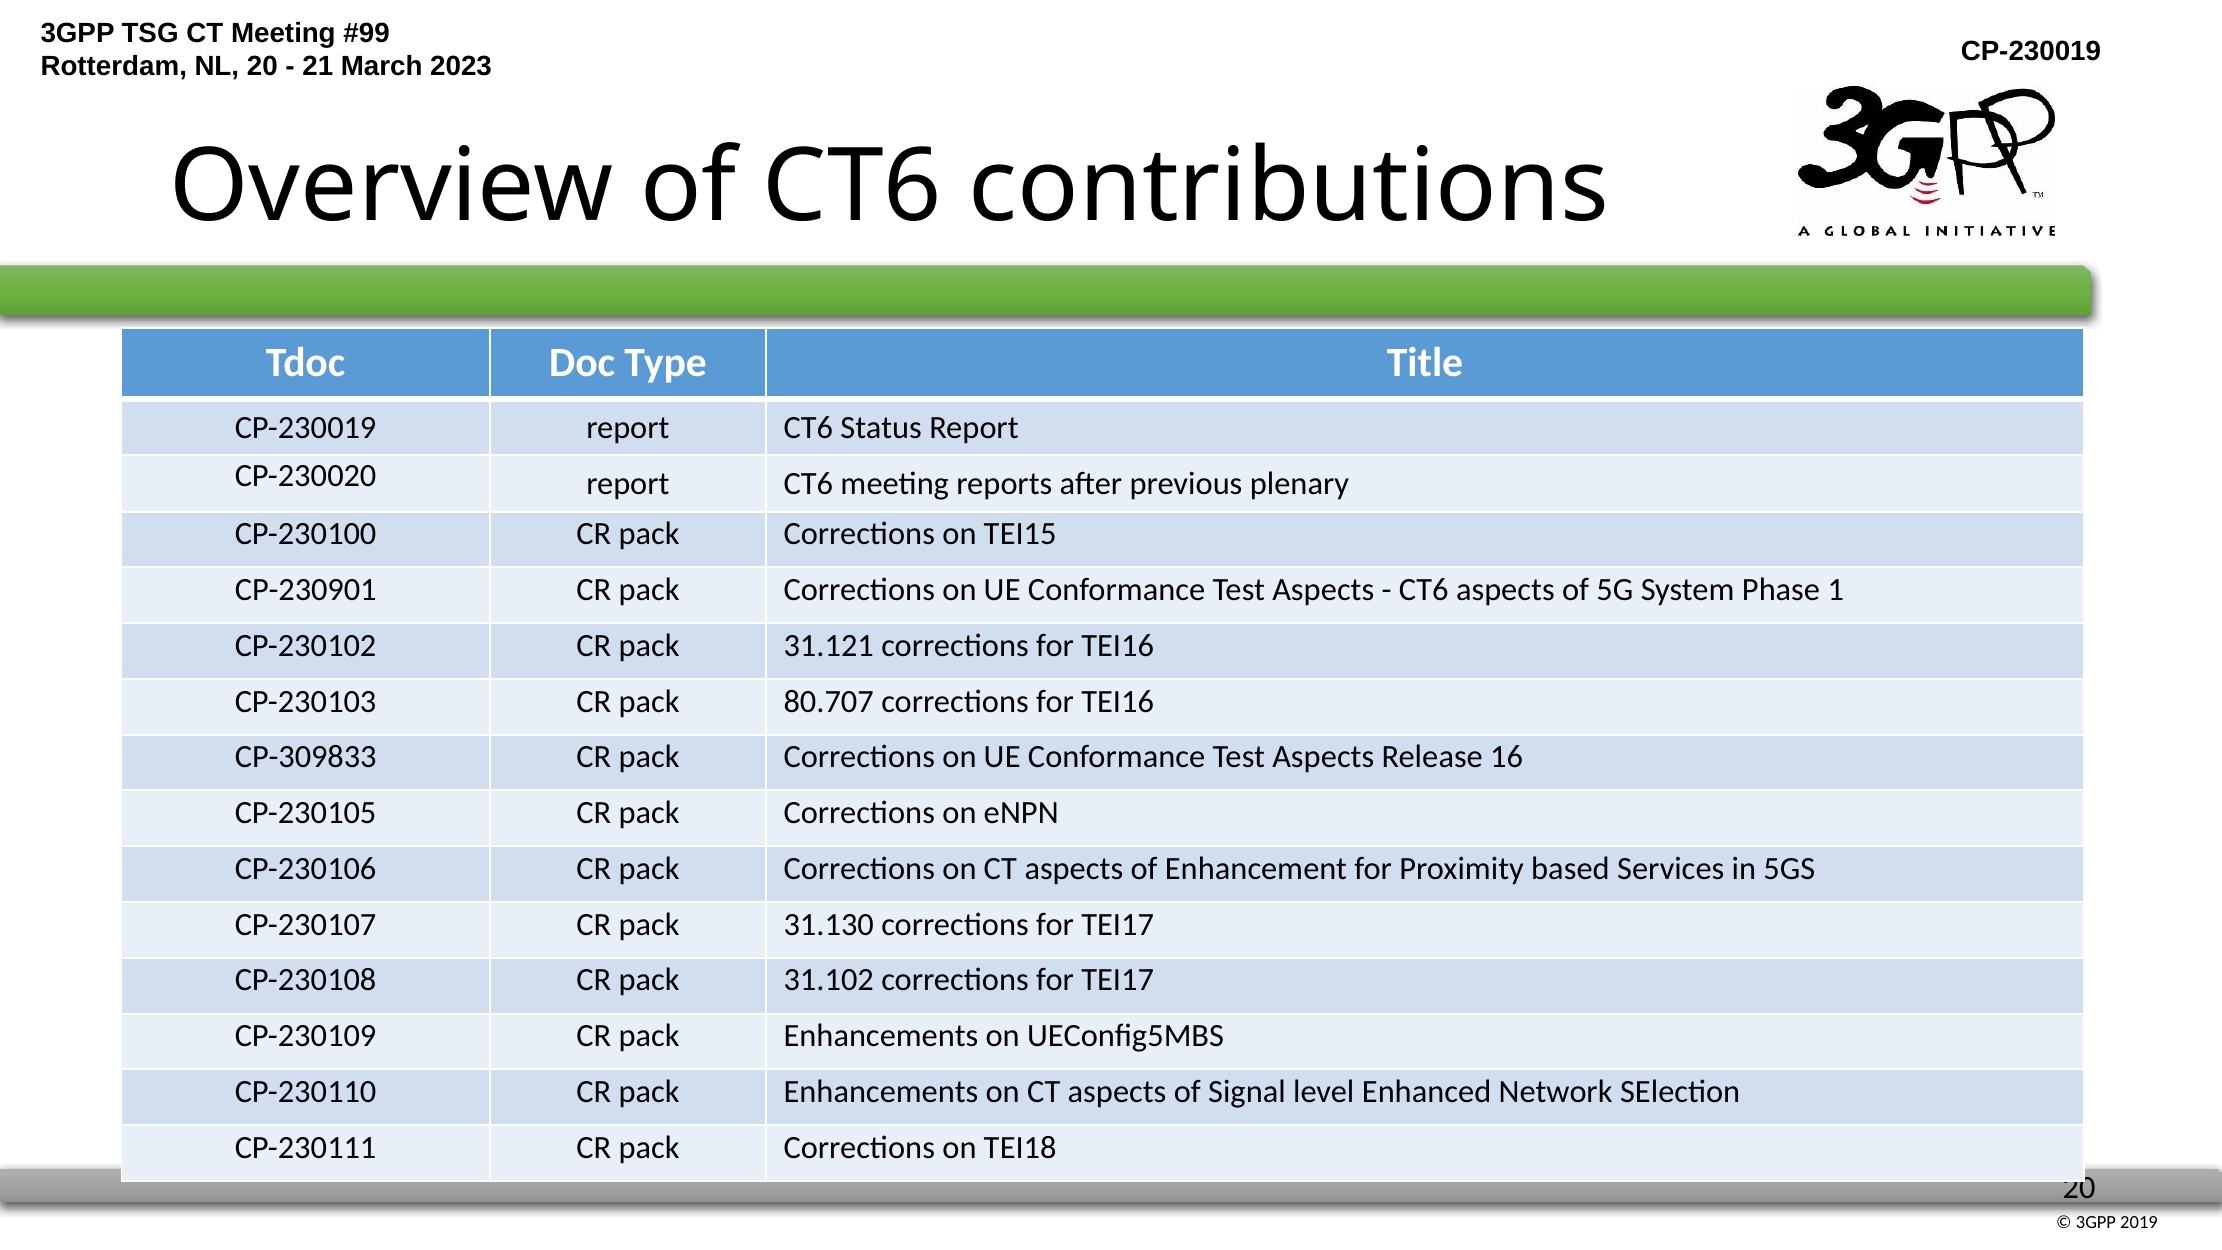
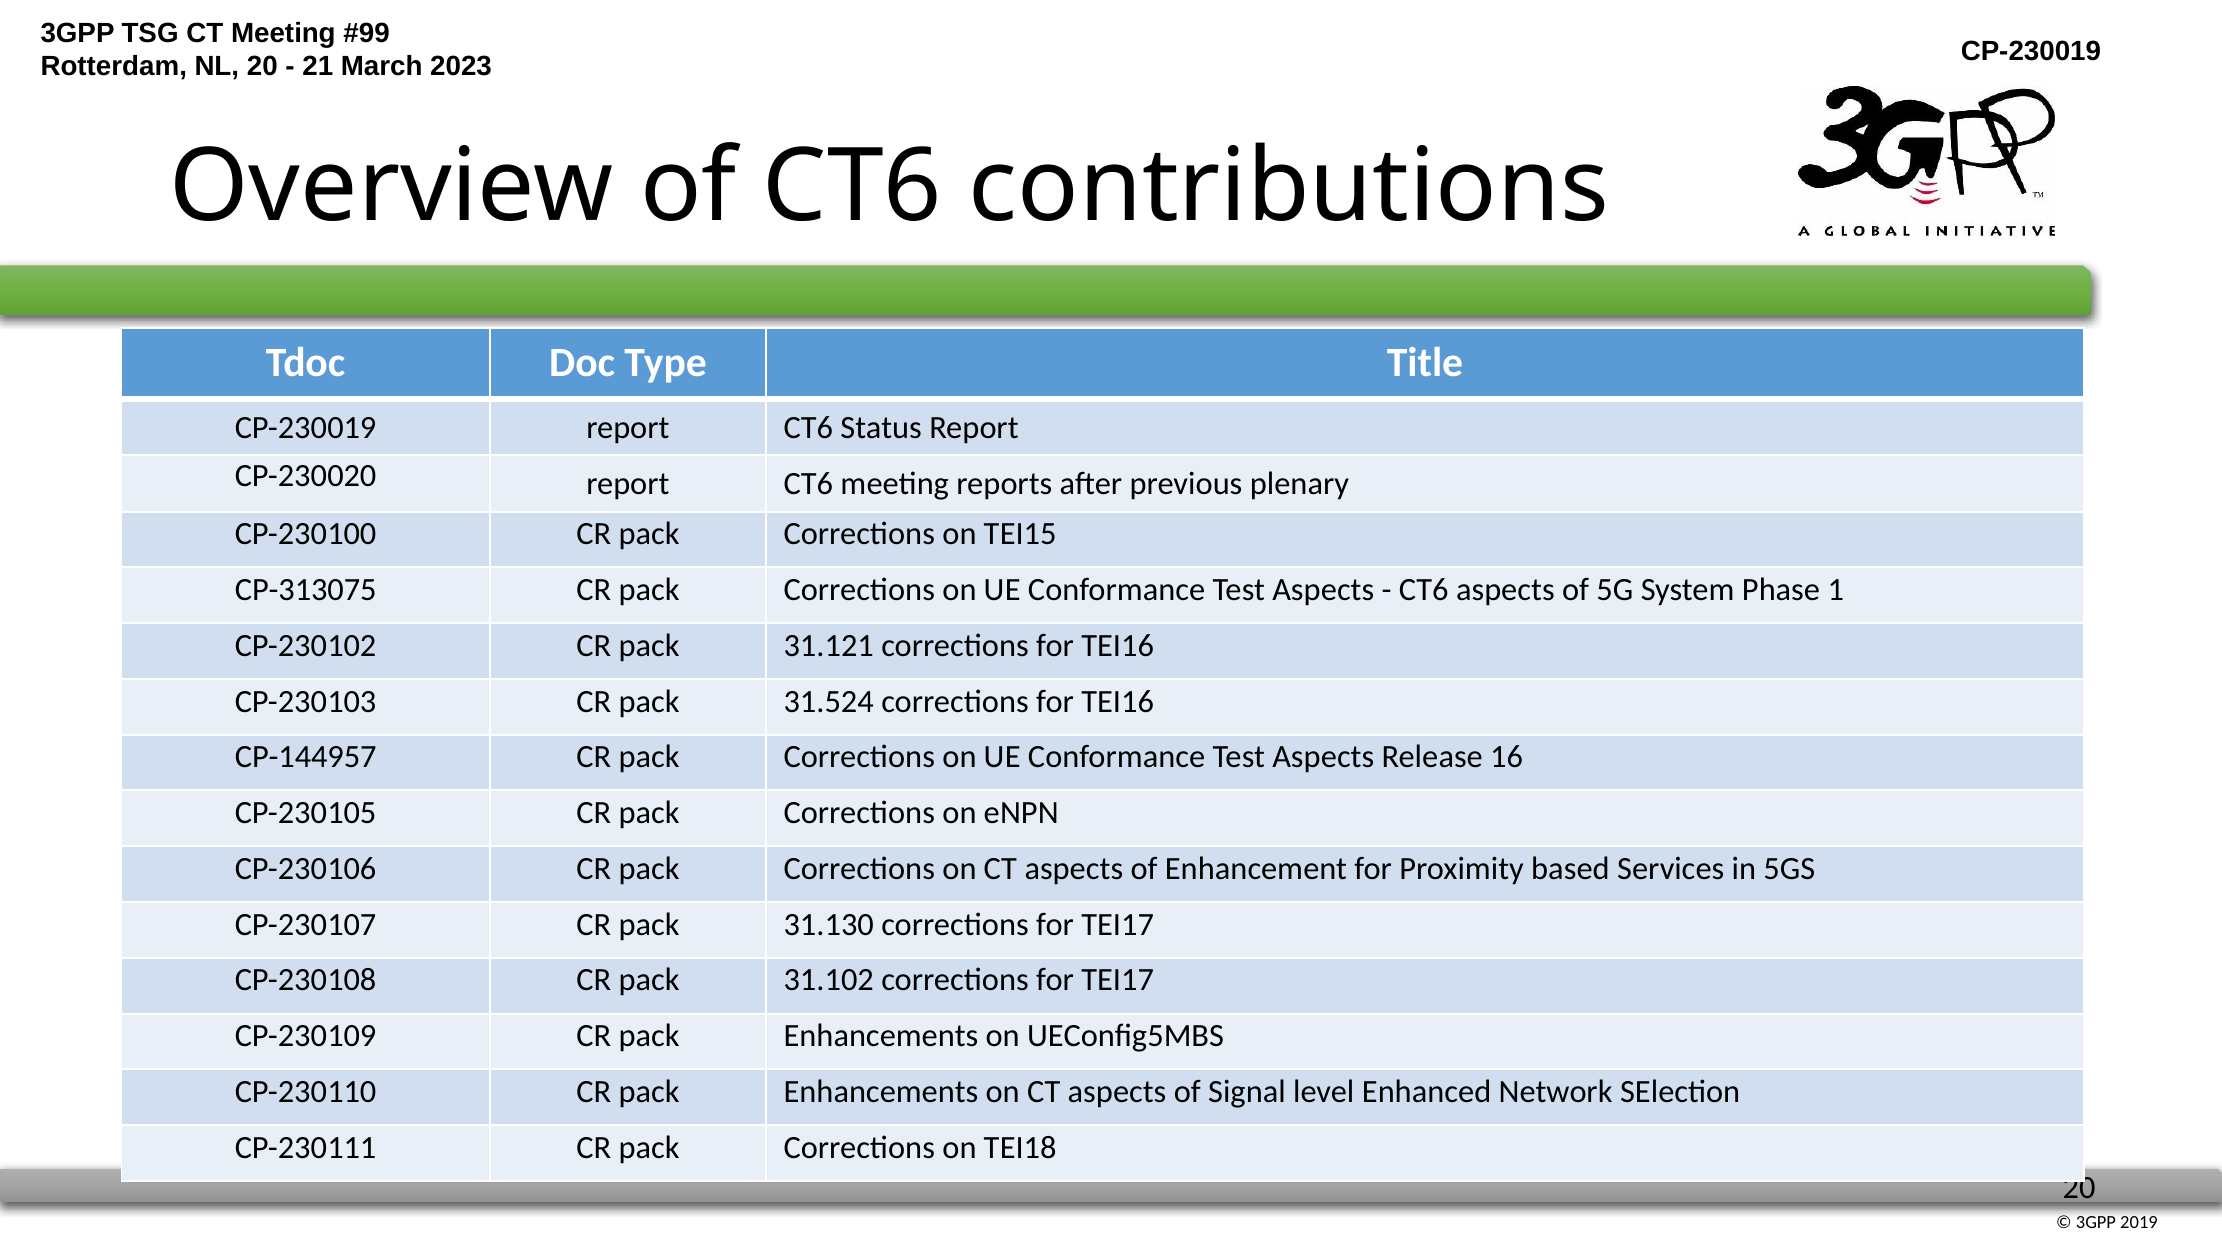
CP-230901: CP-230901 -> CP-313075
80.707: 80.707 -> 31.524
CP-309833: CP-309833 -> CP-144957
